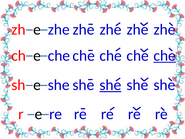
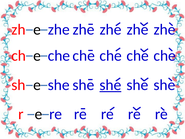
che at (165, 56) underline: present -> none
